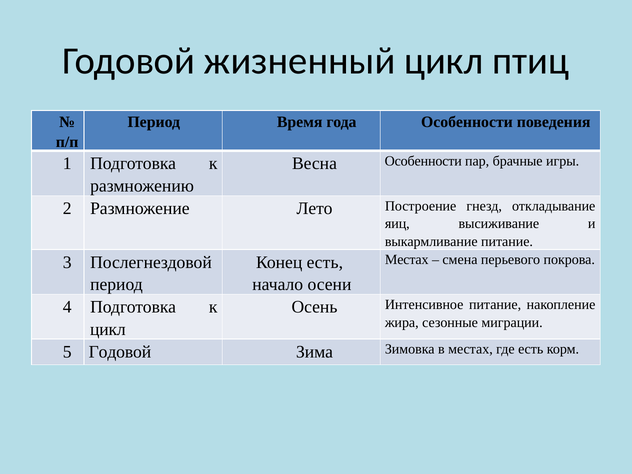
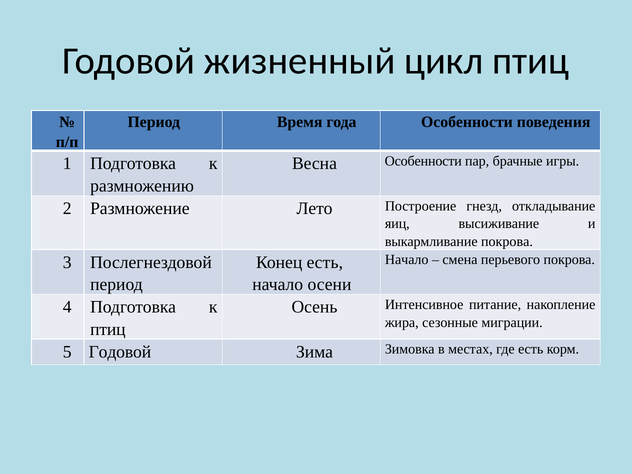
выкармливание питание: питание -> покрова
Местах at (407, 260): Местах -> Начало
цикл at (108, 330): цикл -> птиц
